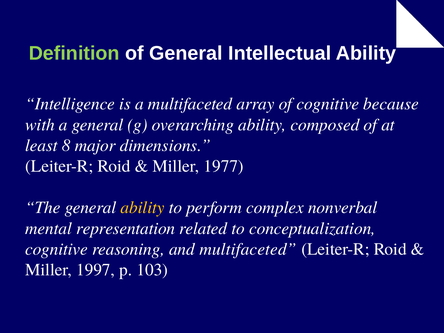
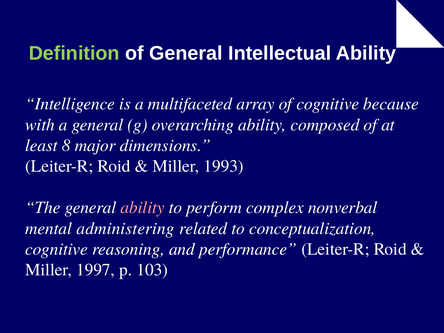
1977: 1977 -> 1993
ability at (143, 208) colour: yellow -> pink
representation: representation -> administering
and multifaceted: multifaceted -> performance
